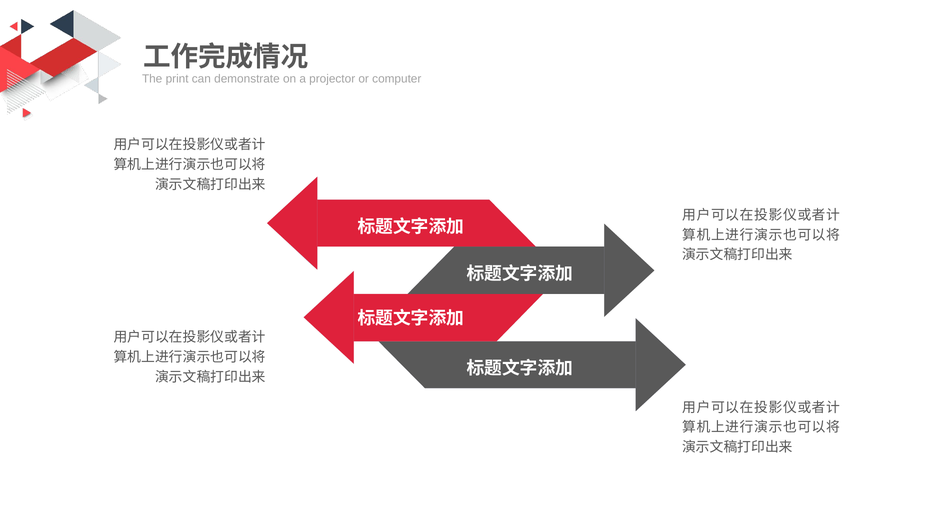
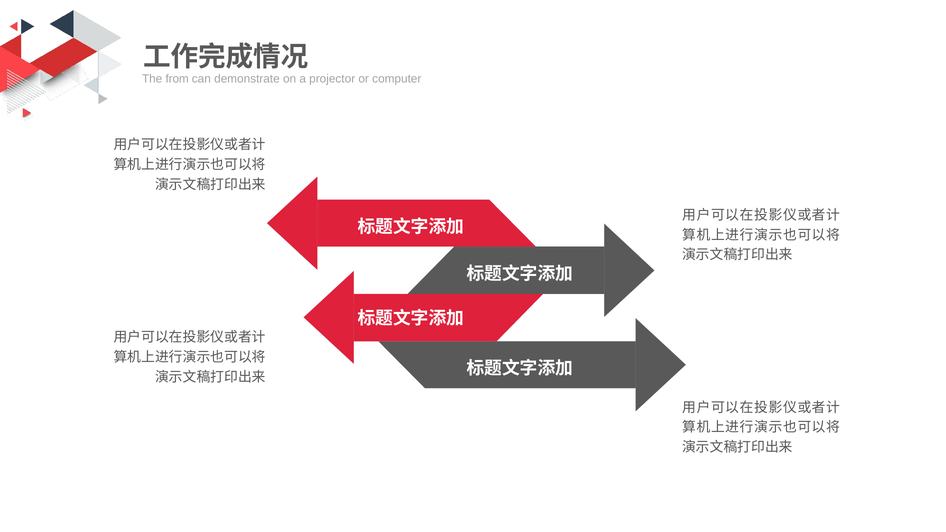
print: print -> from
